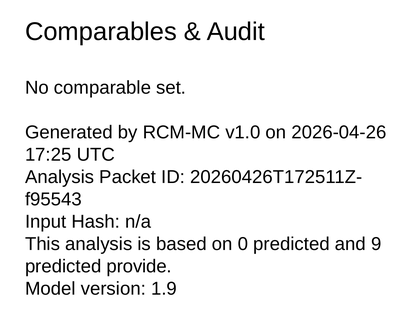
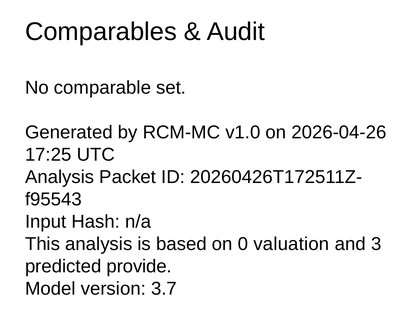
0 predicted: predicted -> valuation
9: 9 -> 3
1.9: 1.9 -> 3.7
